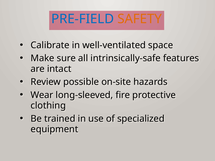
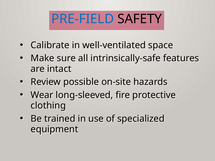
SAFETY colour: orange -> black
